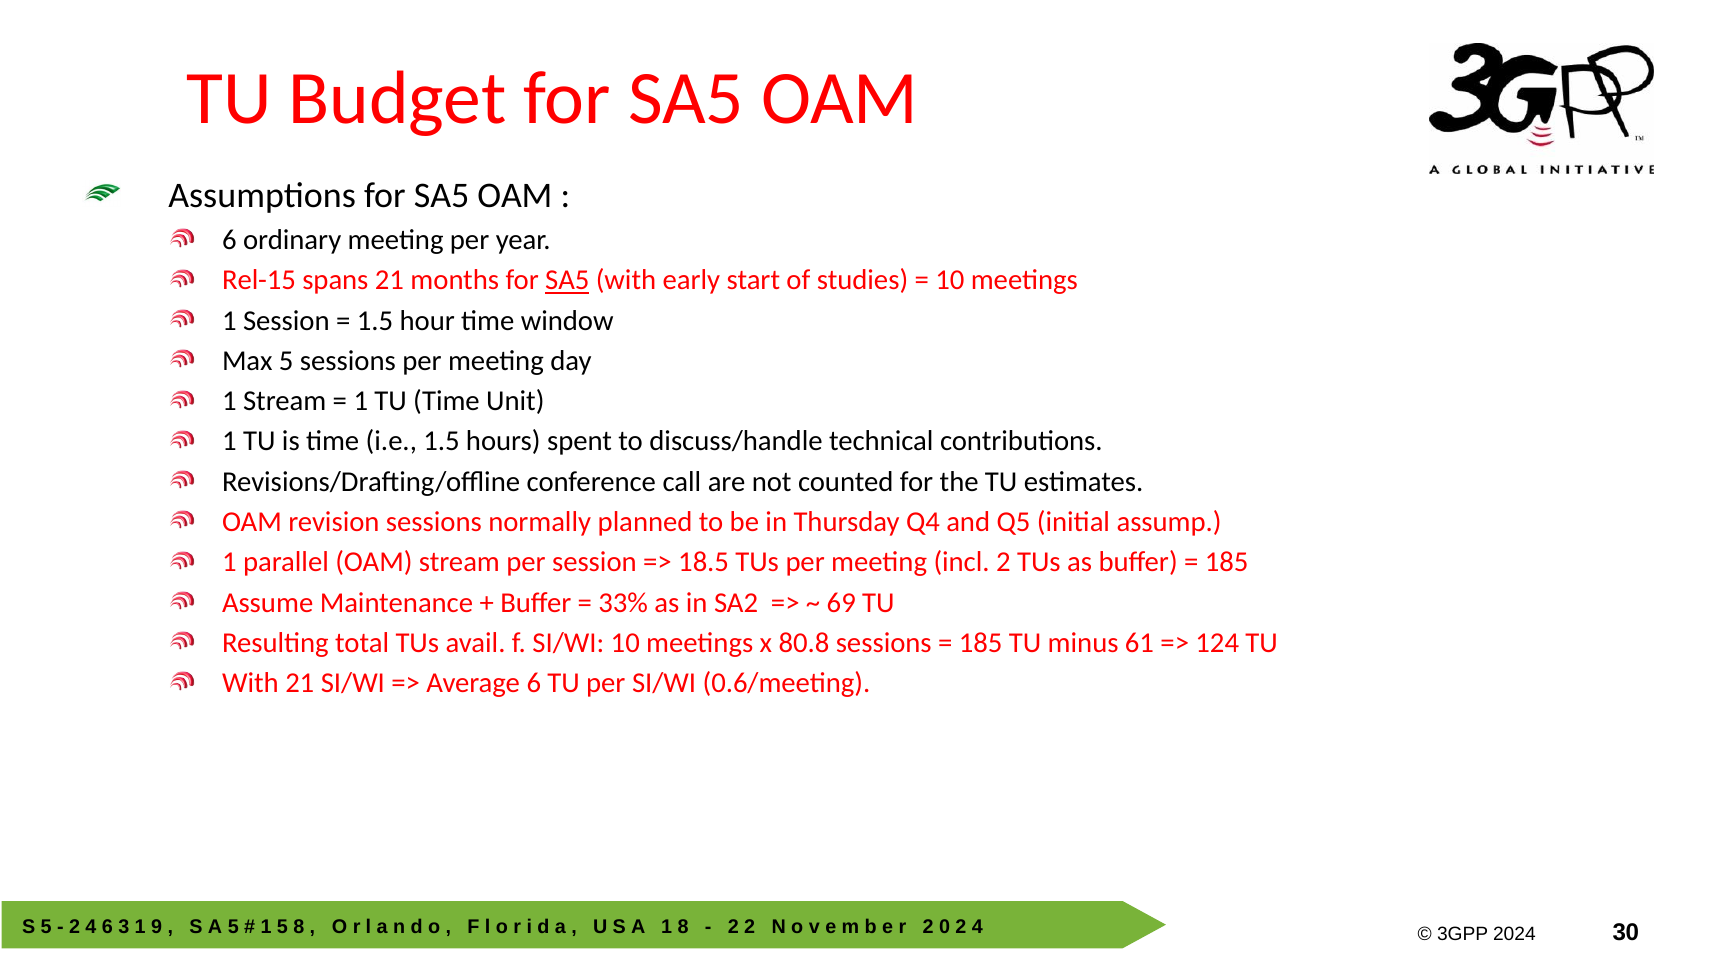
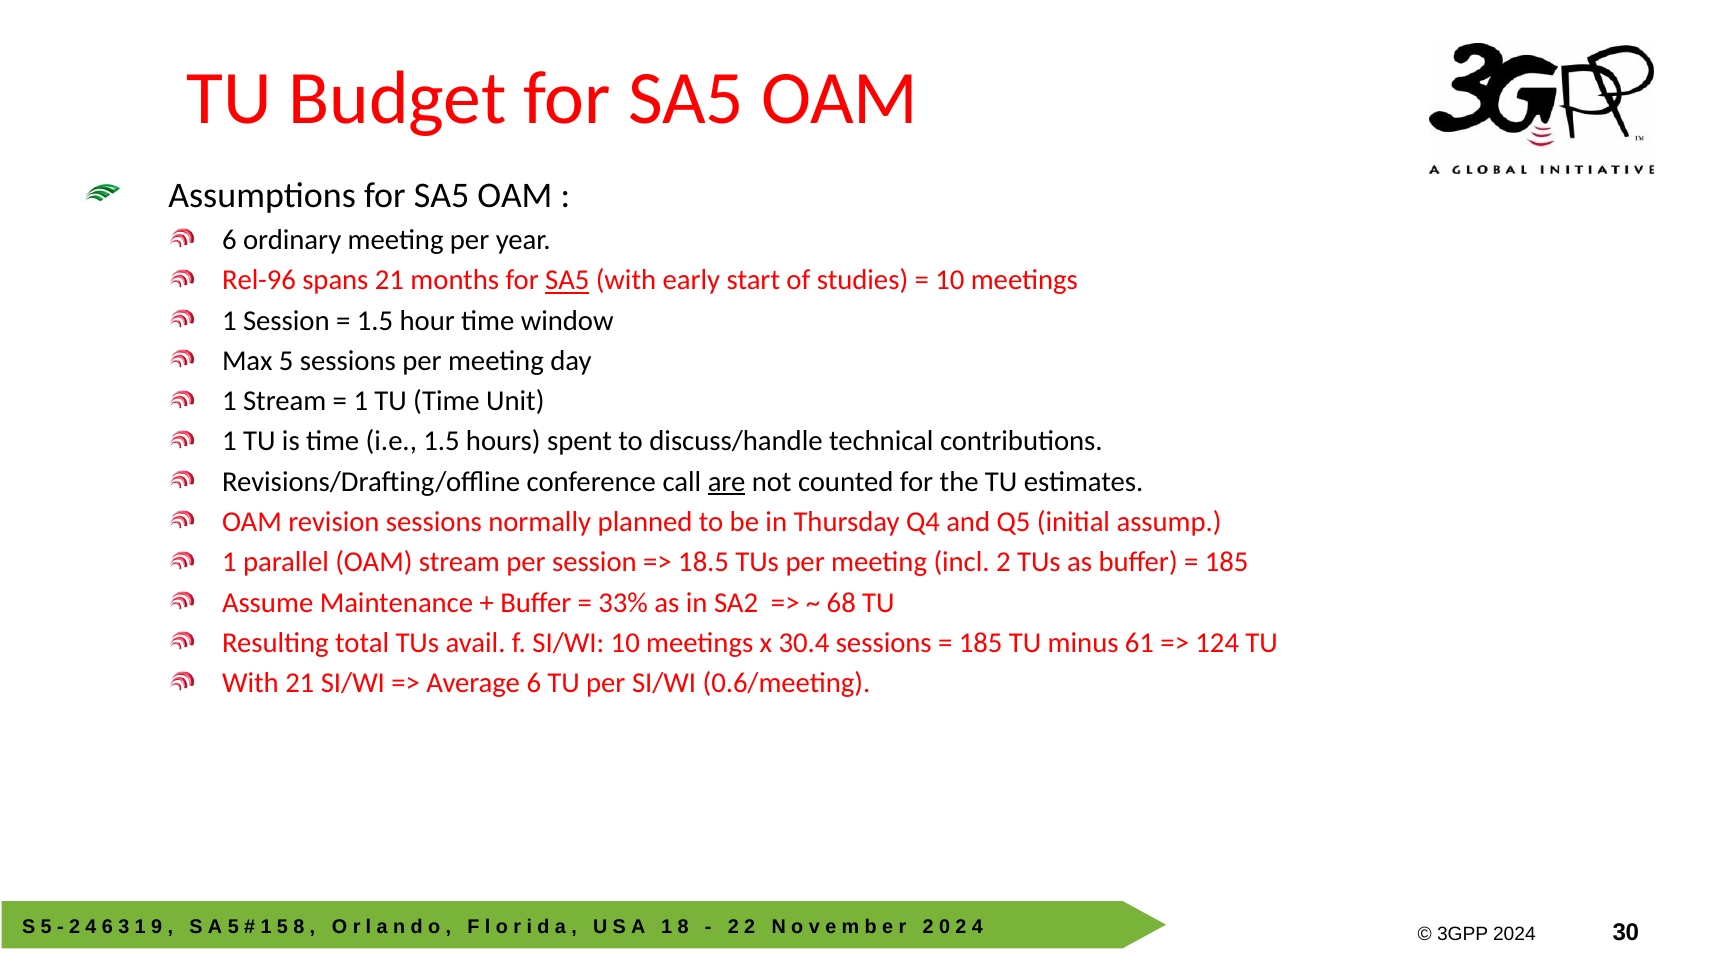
Rel-15: Rel-15 -> Rel-96
are underline: none -> present
69: 69 -> 68
80.8: 80.8 -> 30.4
